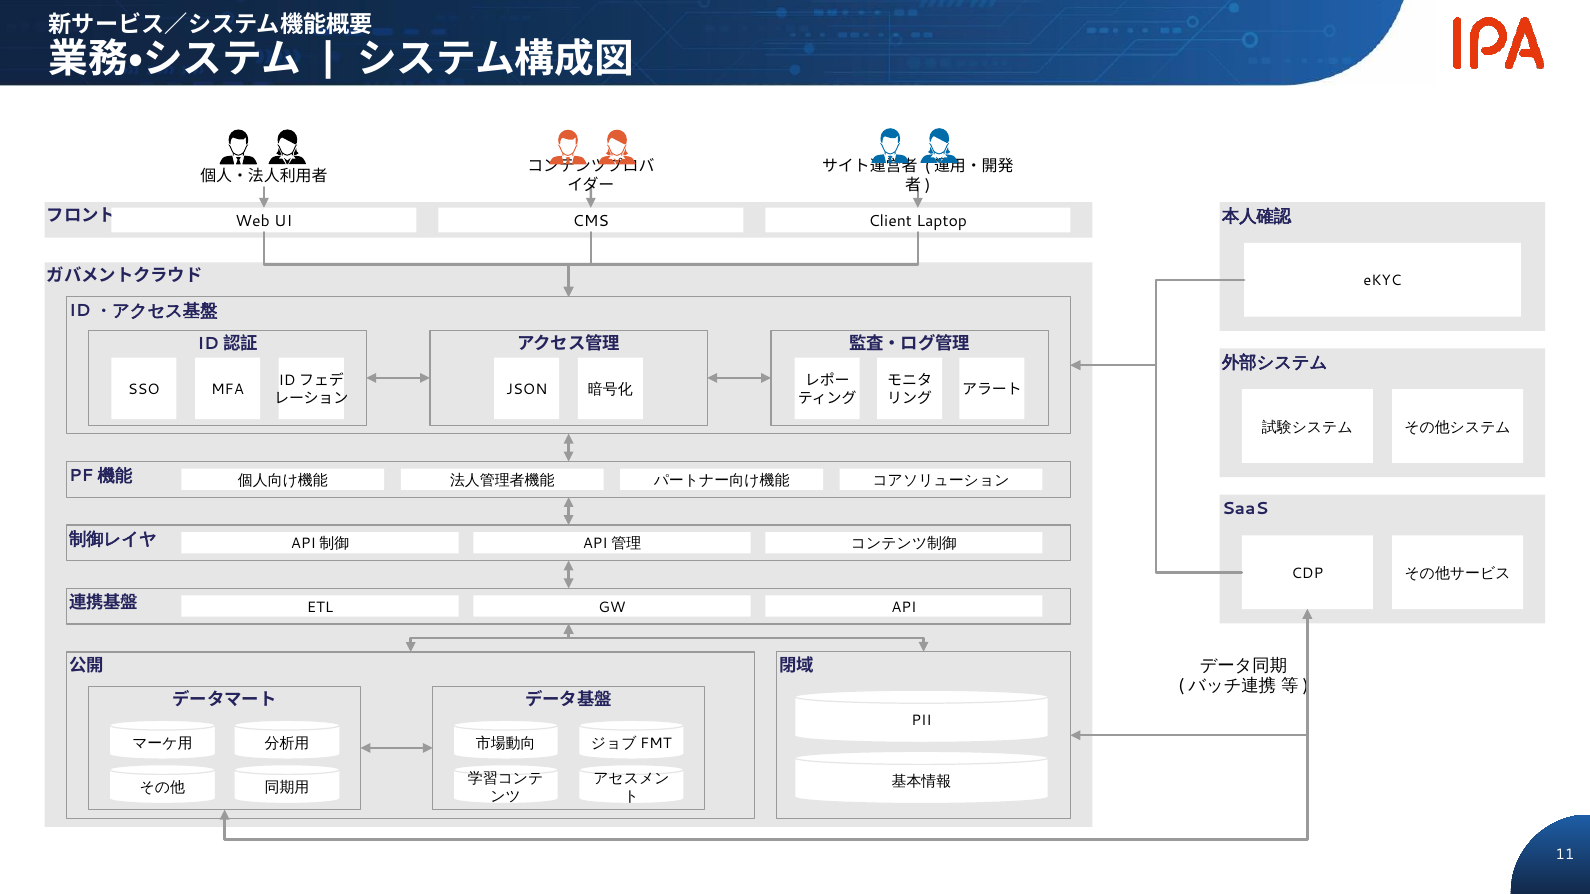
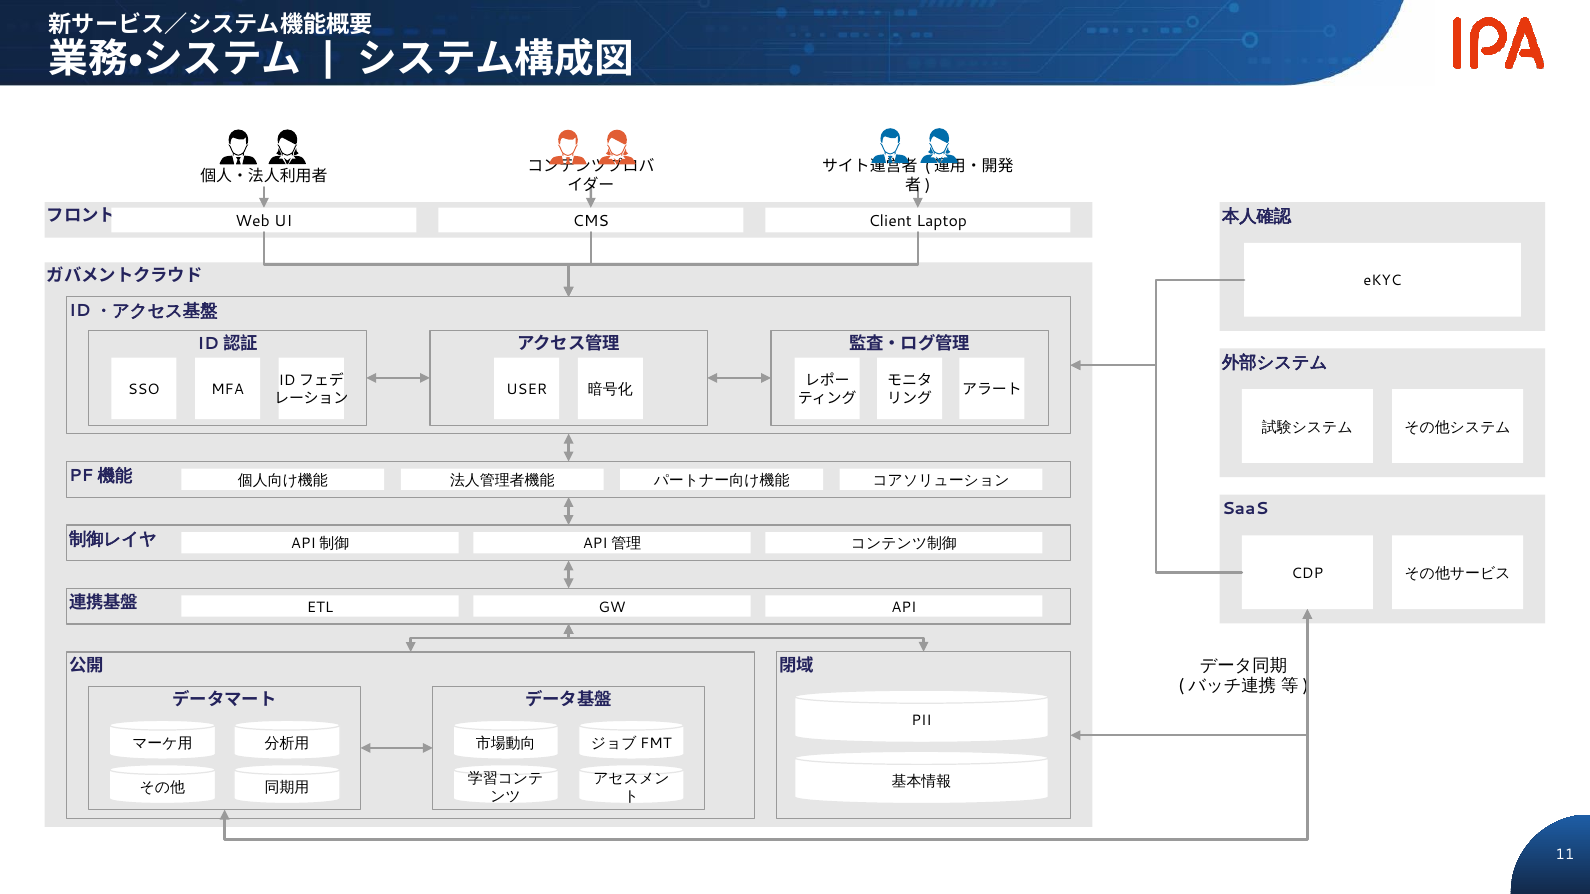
JSON: JSON -> USER
